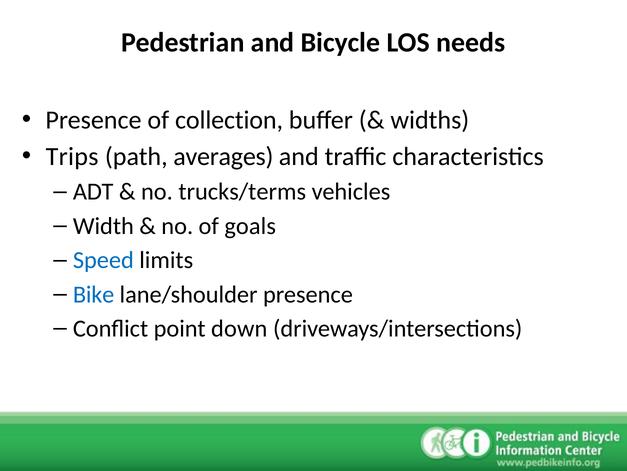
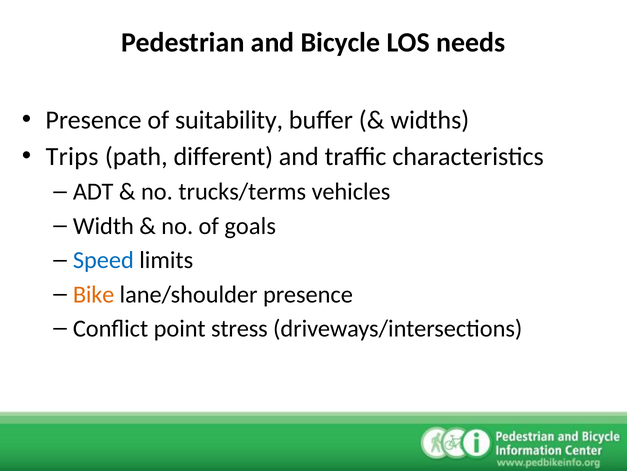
collection: collection -> suitability
averages: averages -> different
Bike colour: blue -> orange
down: down -> stress
